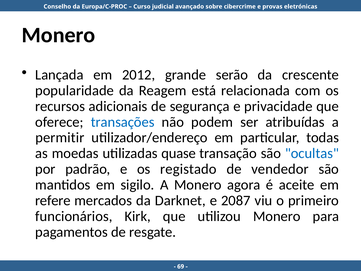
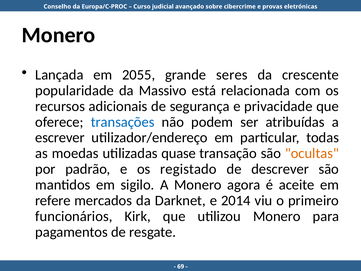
2012: 2012 -> 2055
serão: serão -> seres
Reagem: Reagem -> Massivo
permitir: permitir -> escrever
ocultas colour: blue -> orange
vendedor: vendedor -> descrever
2087: 2087 -> 2014
